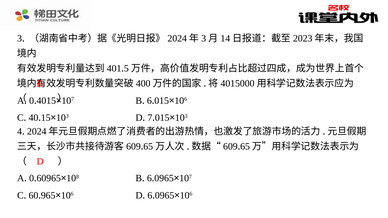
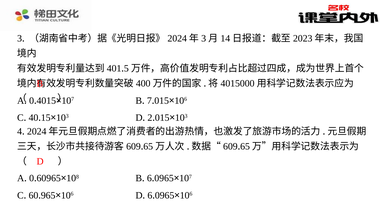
6 at (149, 101): 6 -> 7
7: 7 -> 2
